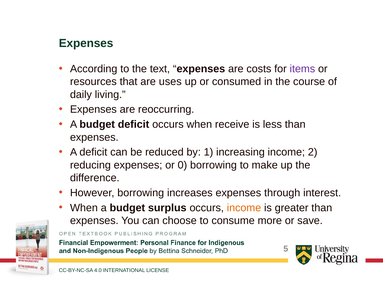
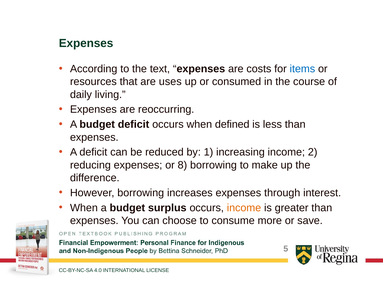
items colour: purple -> blue
receive: receive -> defined
0: 0 -> 8
